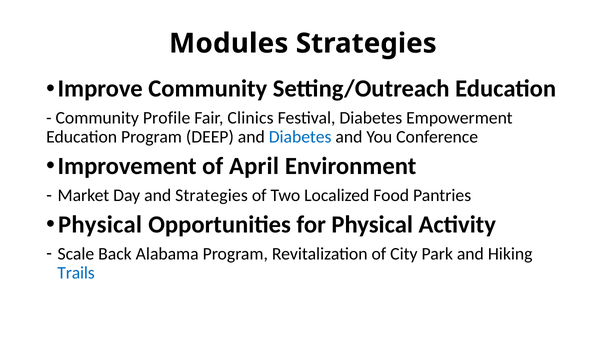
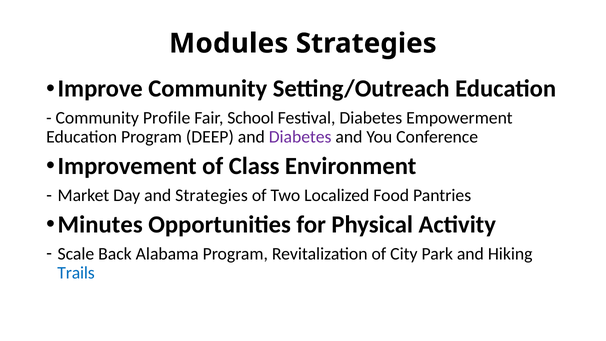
Clinics: Clinics -> School
Diabetes at (300, 137) colour: blue -> purple
April: April -> Class
Physical at (100, 224): Physical -> Minutes
